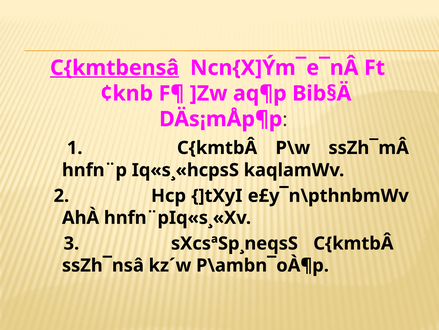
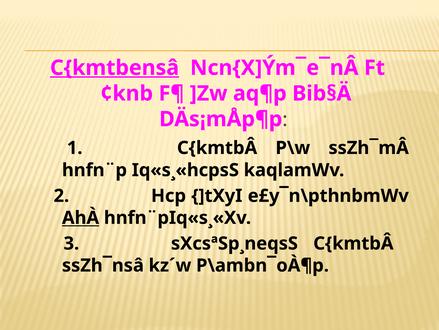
AhÀ underline: none -> present
